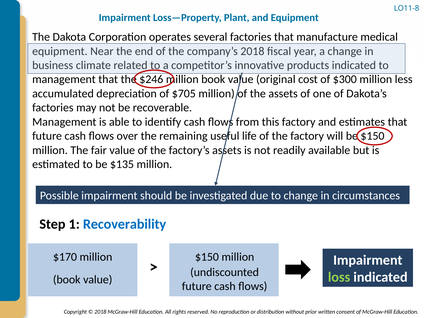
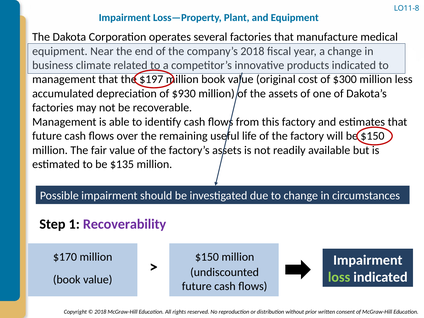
$246: $246 -> $197
$705: $705 -> $930
Recoverability colour: blue -> purple
